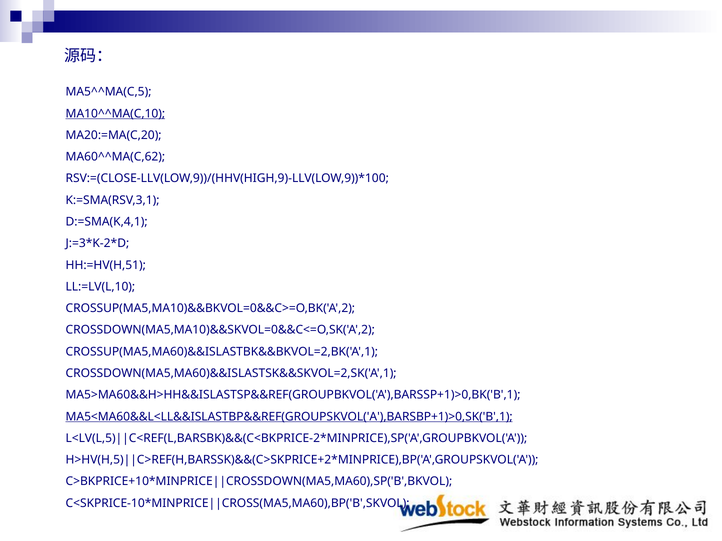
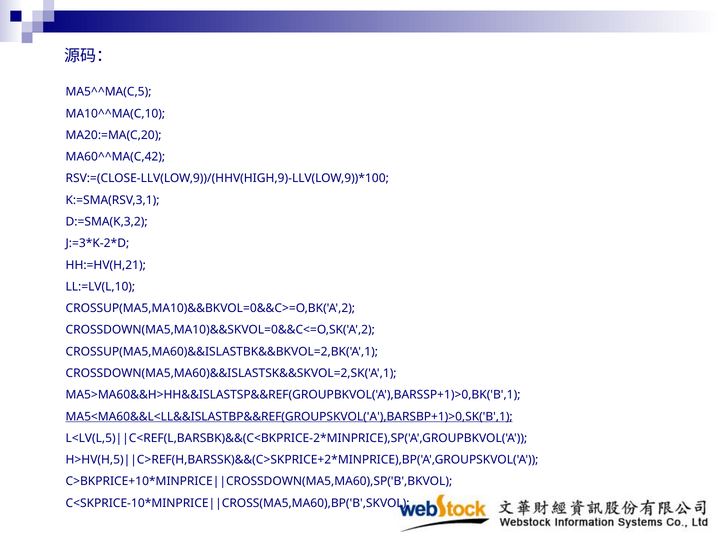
MA10^^MA(C,10 underline: present -> none
MA60^^MA(C,62: MA60^^MA(C,62 -> MA60^^MA(C,42
D:=SMA(K,4,1: D:=SMA(K,4,1 -> D:=SMA(K,3,2
HH:=HV(H,51: HH:=HV(H,51 -> HH:=HV(H,21
